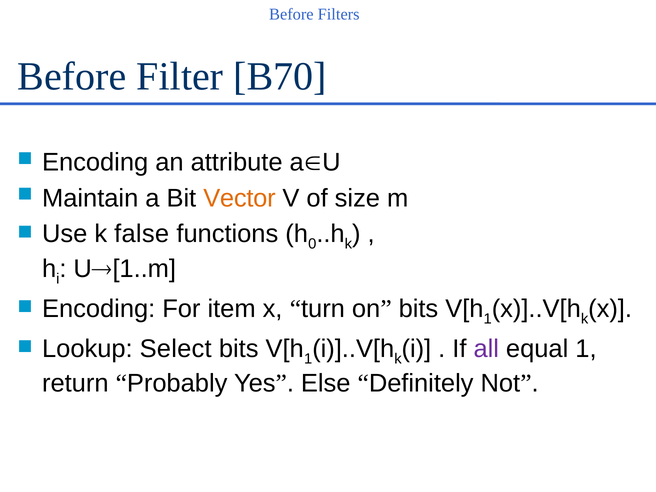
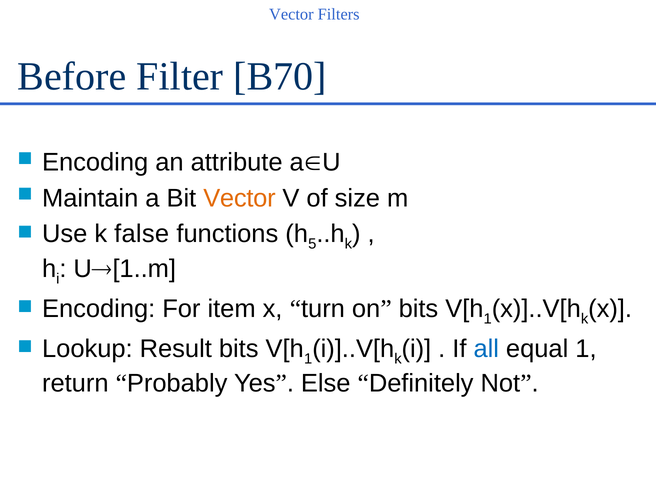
Before at (291, 14): Before -> Vector
0: 0 -> 5
Select: Select -> Result
all colour: purple -> blue
